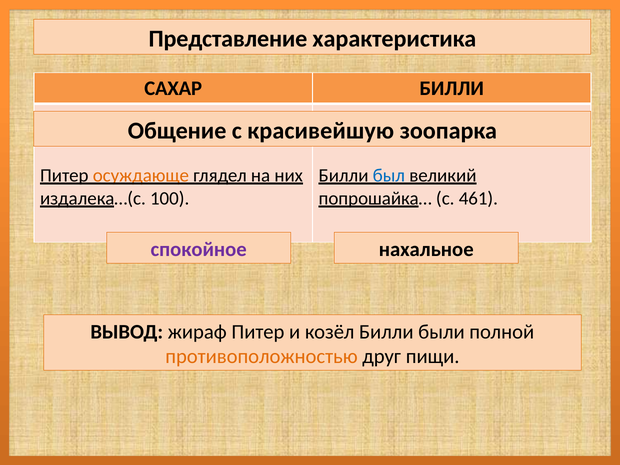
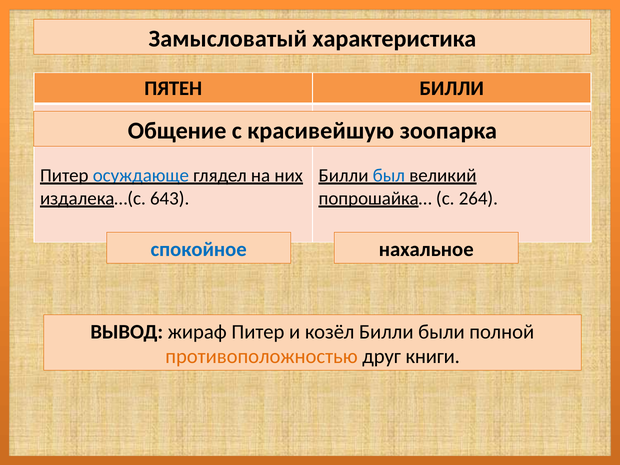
Представление: Представление -> Замысловатый
САХАР: САХАР -> ПЯТЕН
осуждающе colour: orange -> blue
100: 100 -> 643
461: 461 -> 264
спокойное colour: purple -> blue
пищи: пищи -> книги
